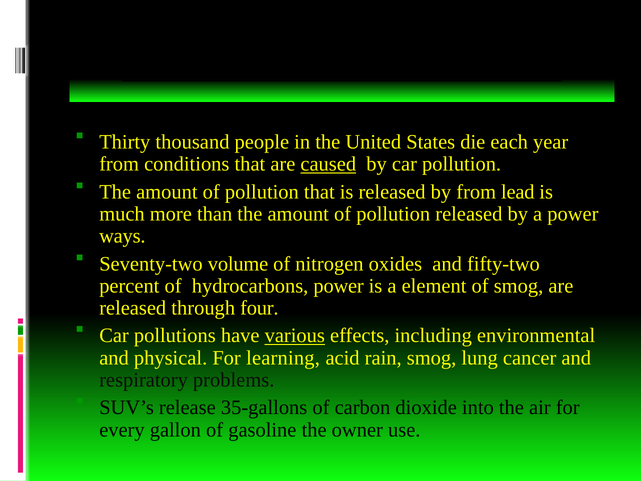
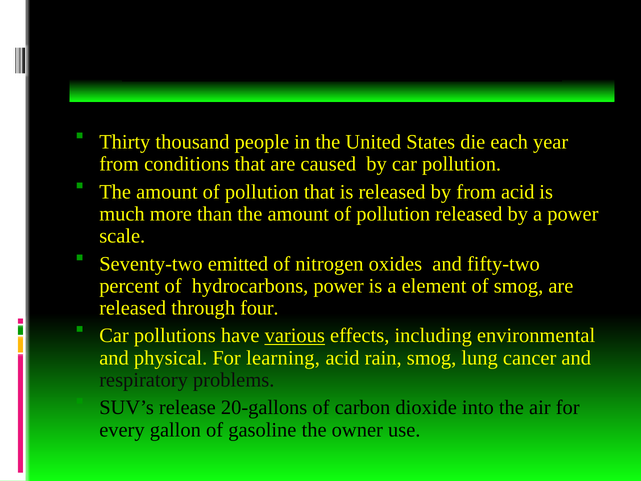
caused underline: present -> none
from lead: lead -> acid
ways: ways -> scale
volume: volume -> emitted
35-gallons: 35-gallons -> 20-gallons
